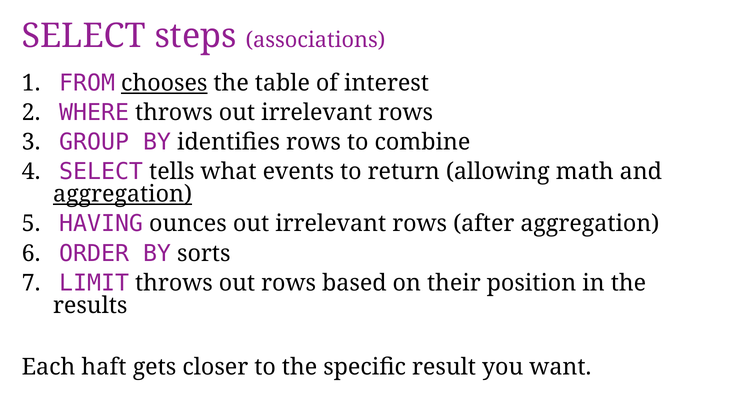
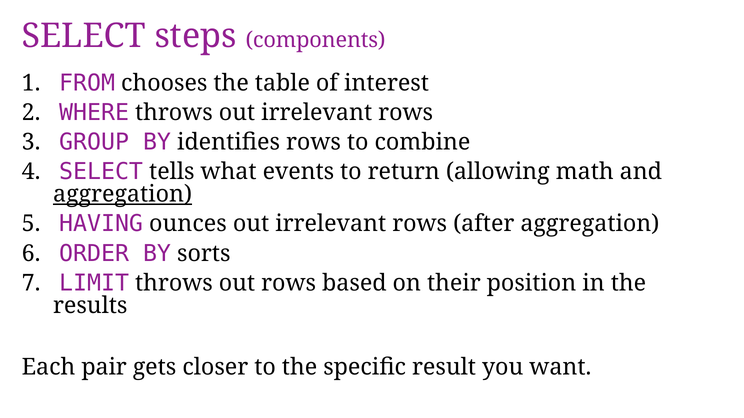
associations: associations -> components
chooses underline: present -> none
haft: haft -> pair
